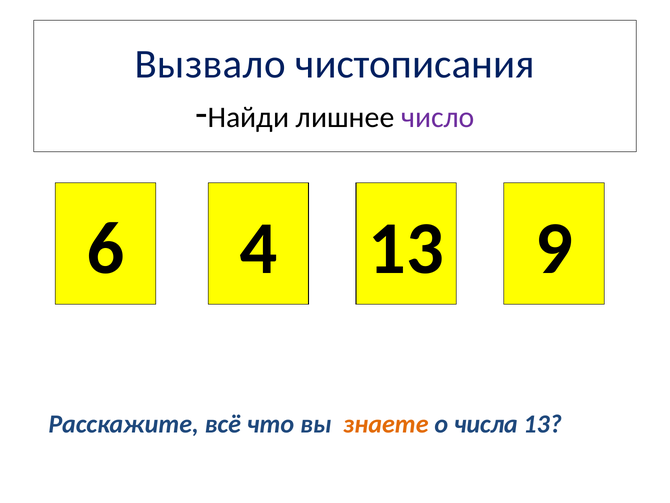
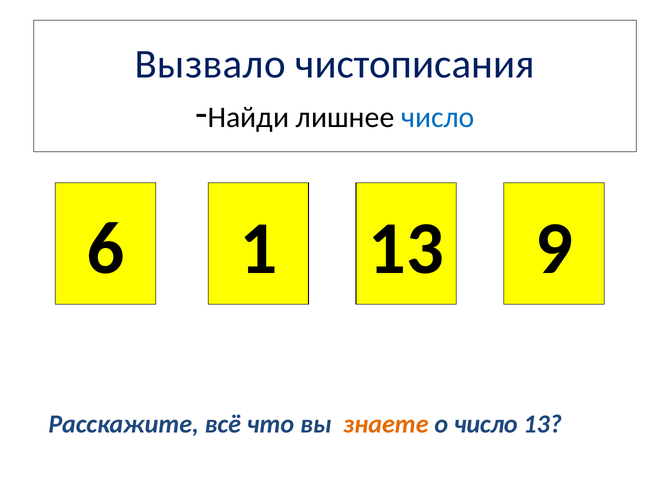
число at (438, 117) colour: purple -> blue
4: 4 -> 1
о числа: числа -> число
